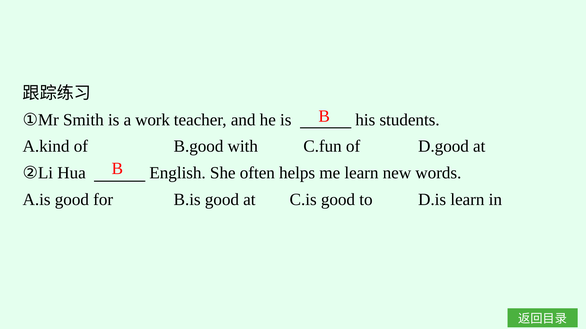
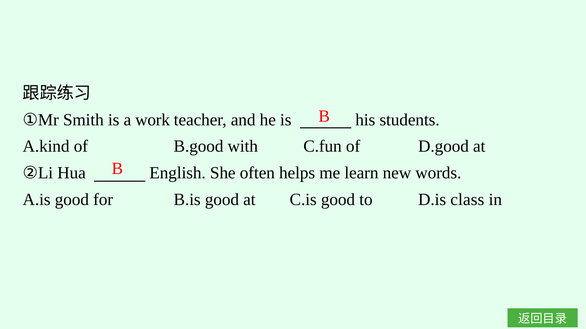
D.is learn: learn -> class
